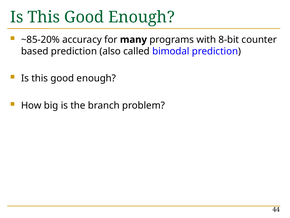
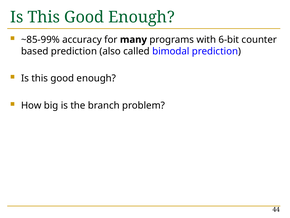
~85-20%: ~85-20% -> ~85-99%
8-bit: 8-bit -> 6-bit
